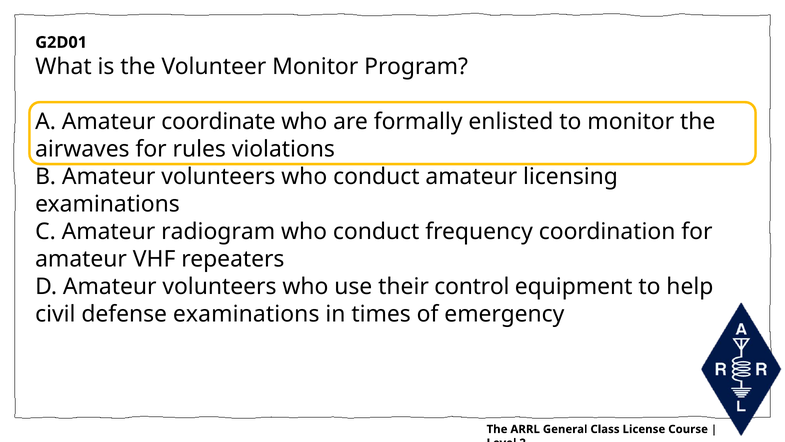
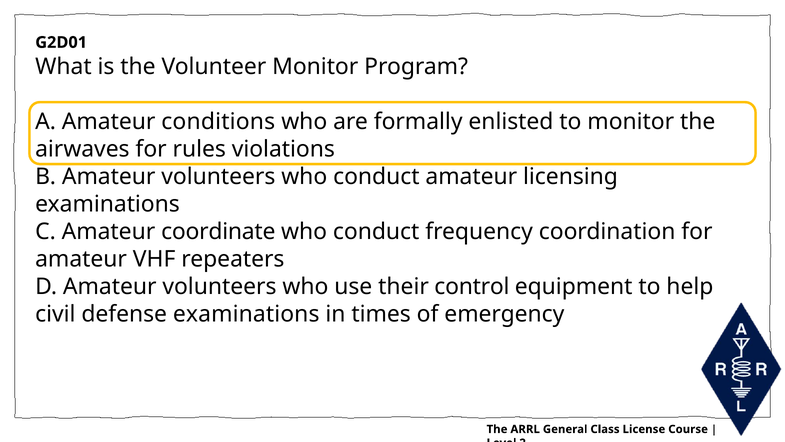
coordinate: coordinate -> conditions
radiogram: radiogram -> coordinate
